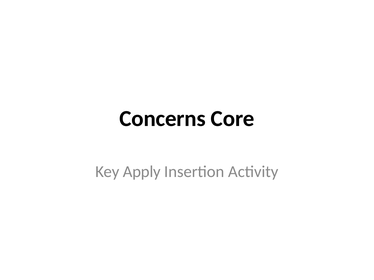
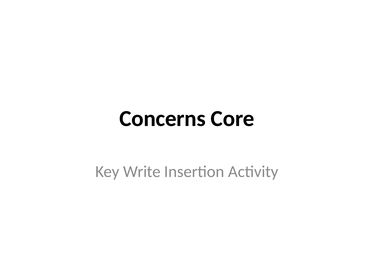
Apply: Apply -> Write
